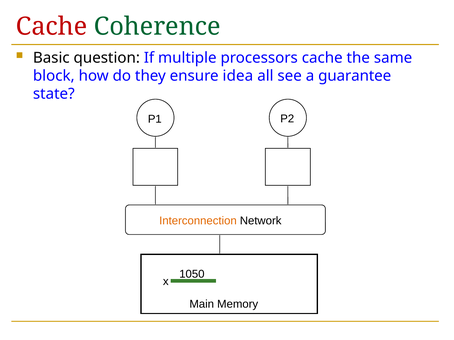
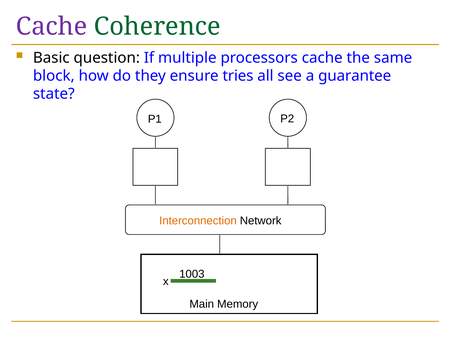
Cache at (52, 27) colour: red -> purple
idea: idea -> tries
1050: 1050 -> 1003
